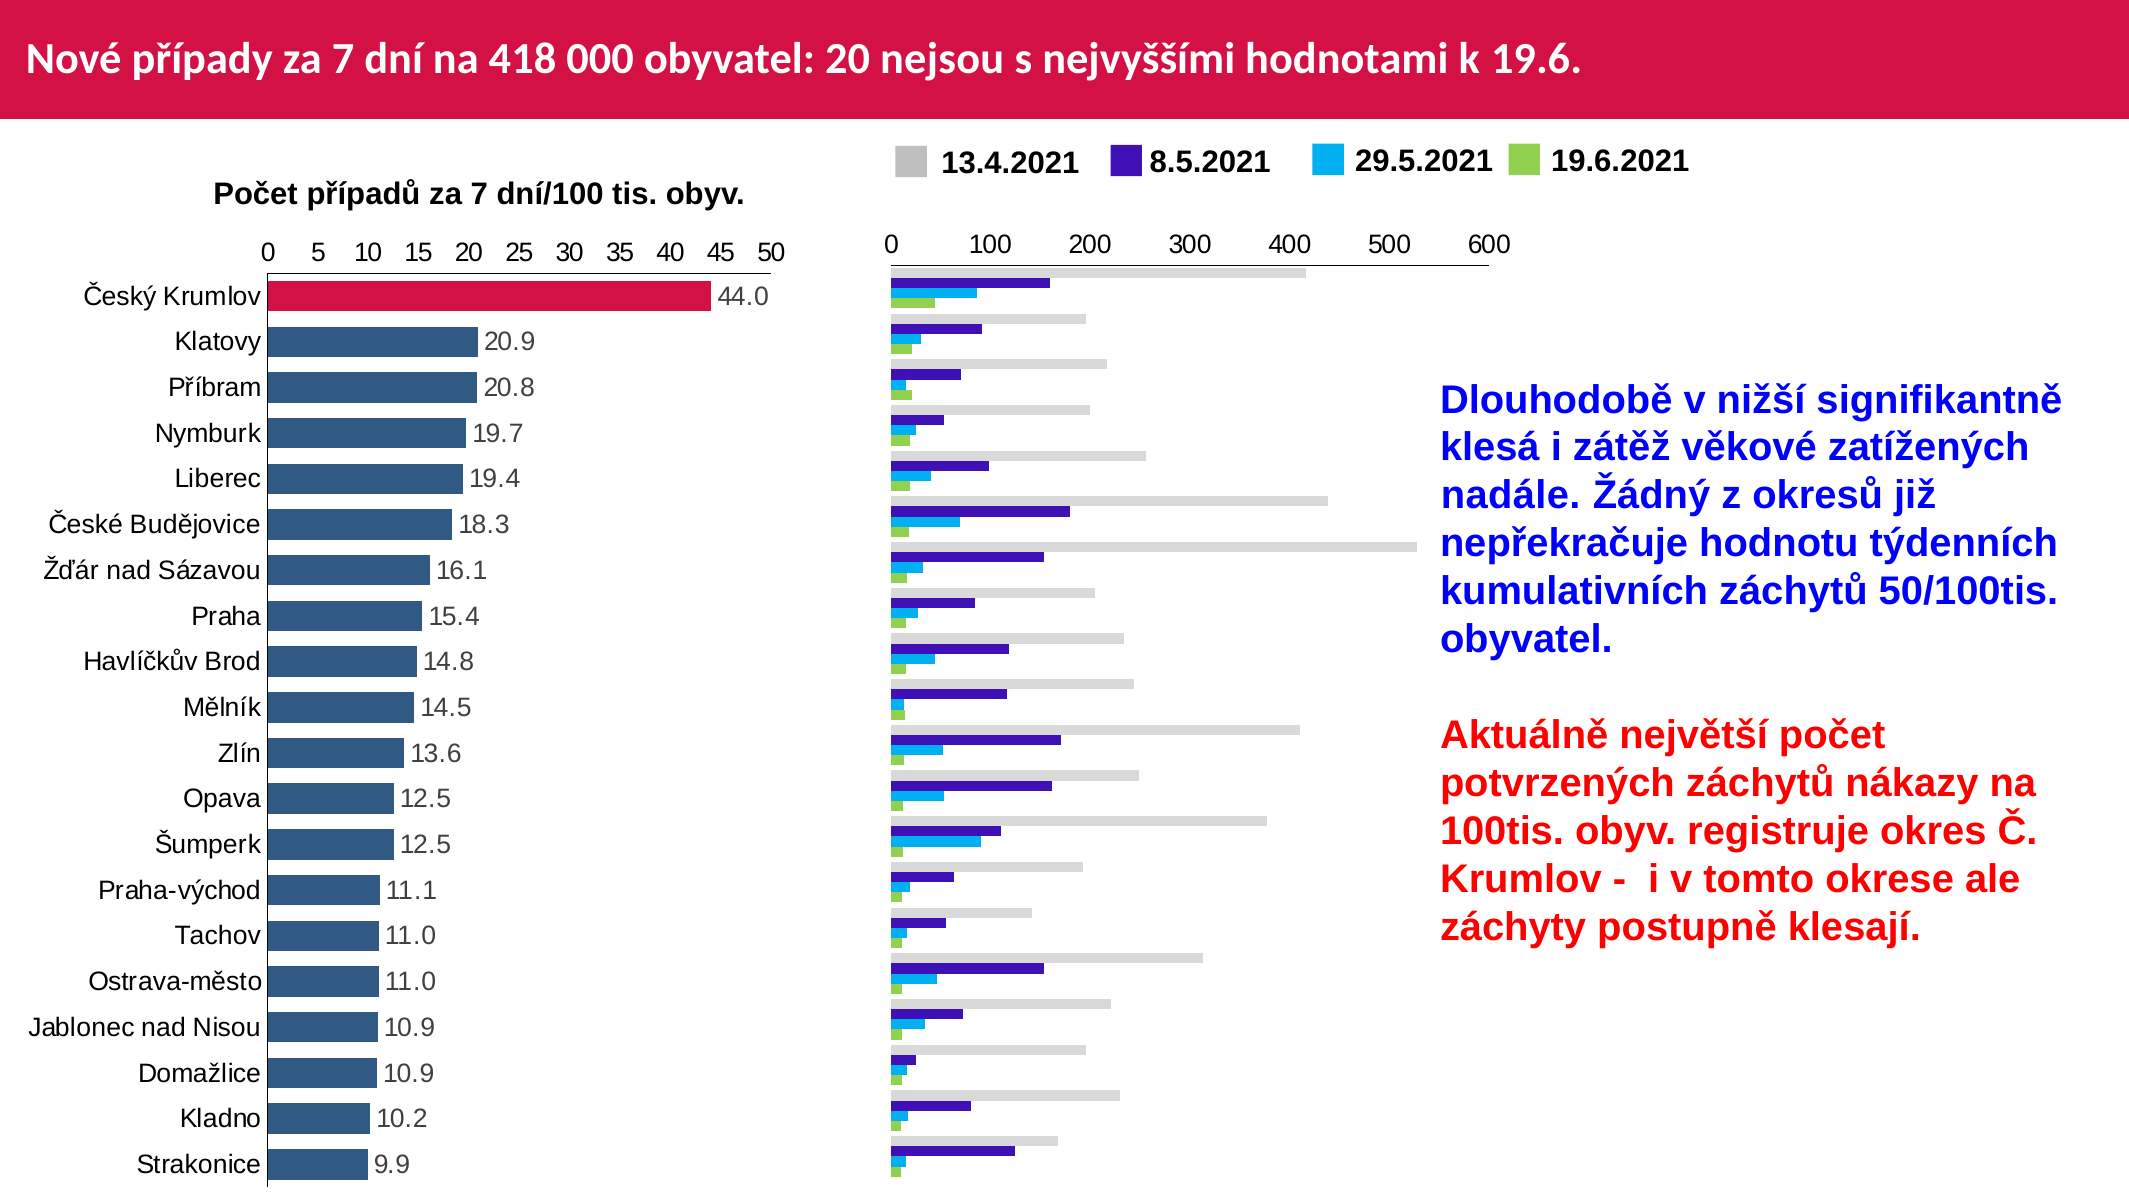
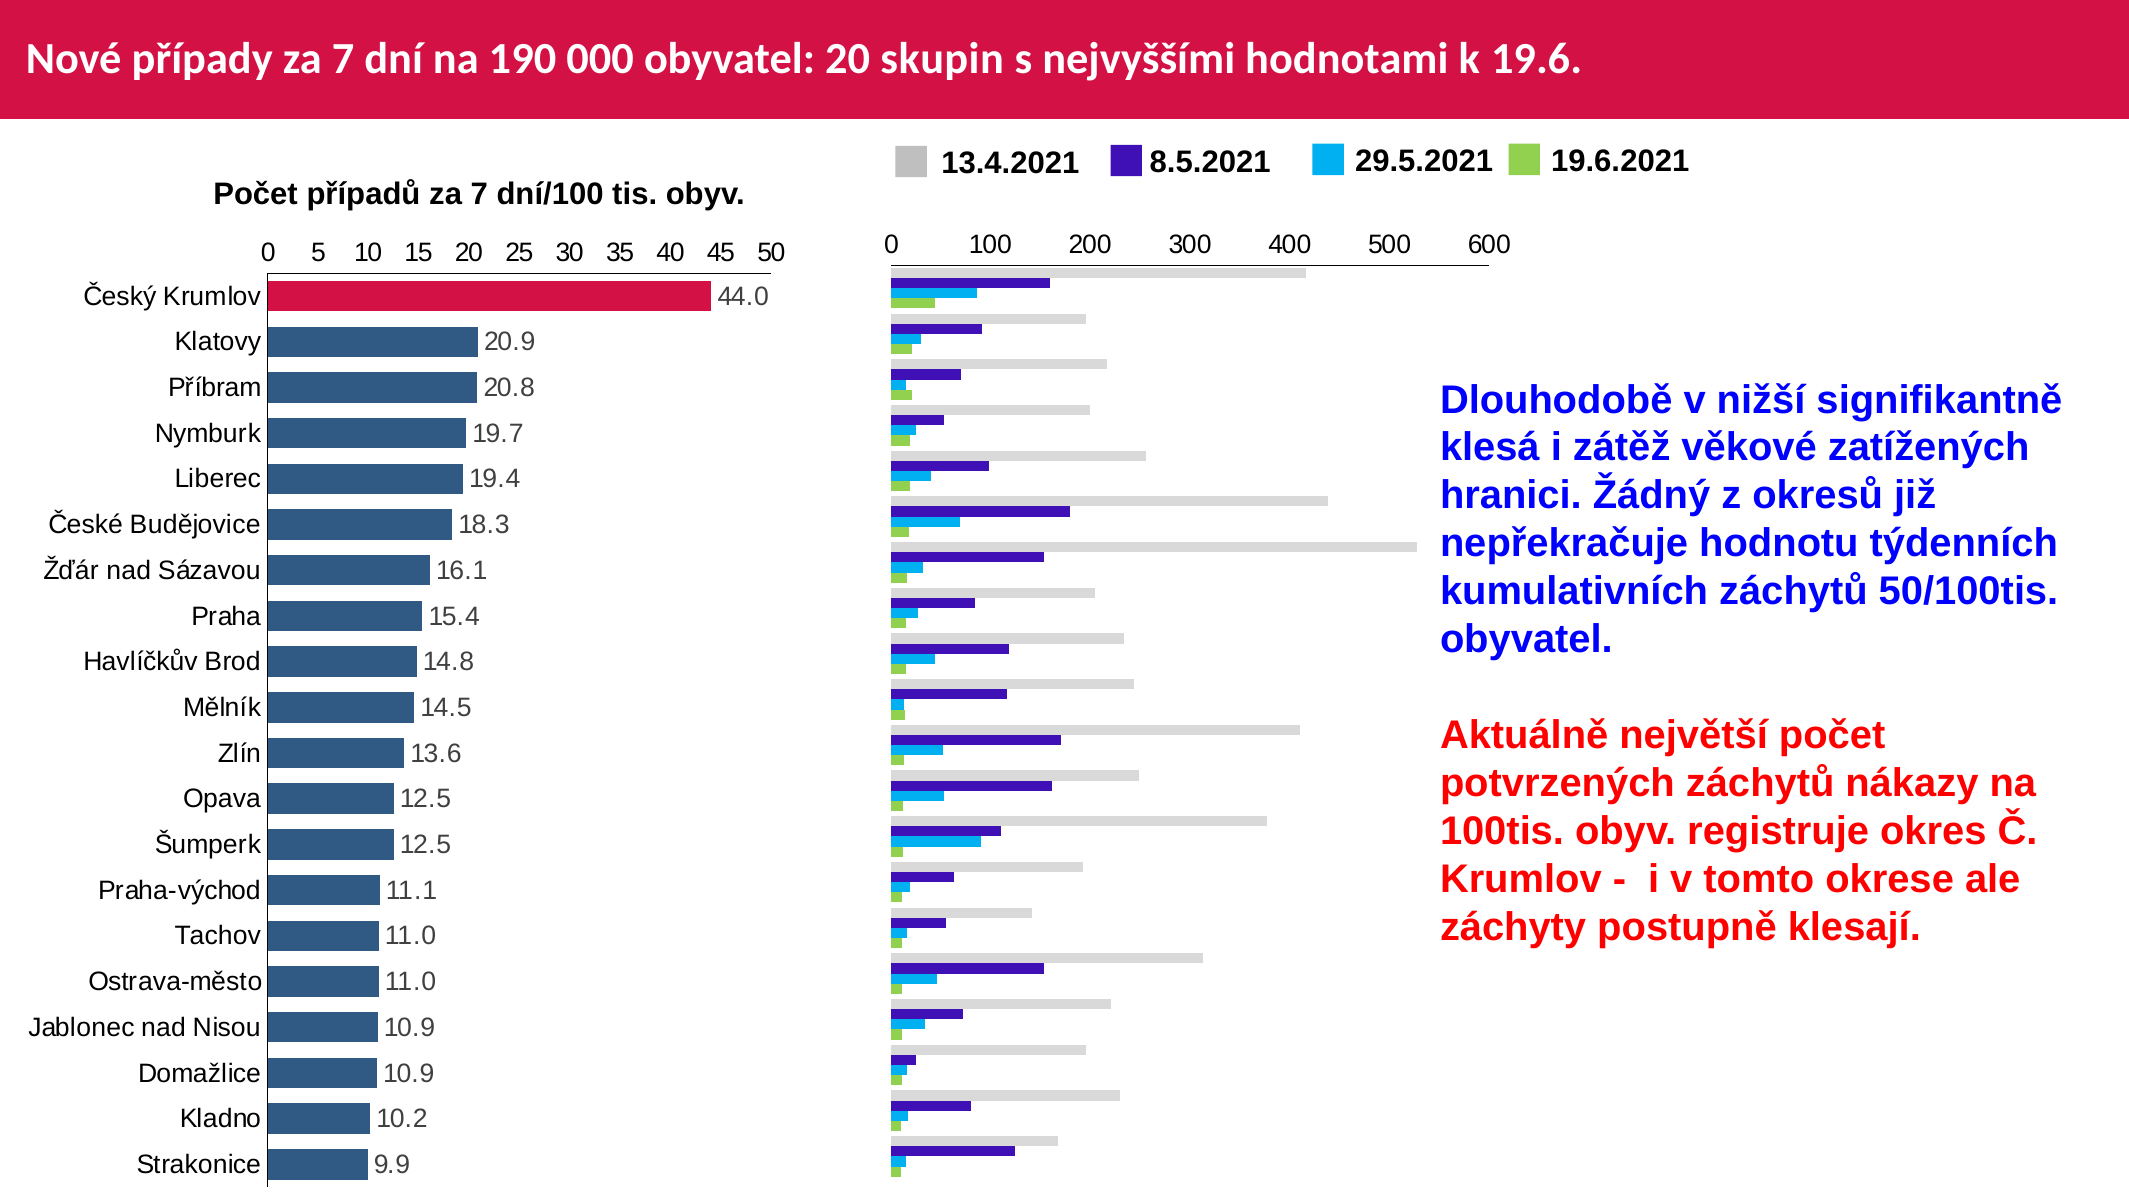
418: 418 -> 190
nejsou: nejsou -> skupin
nadále: nadále -> hranici
